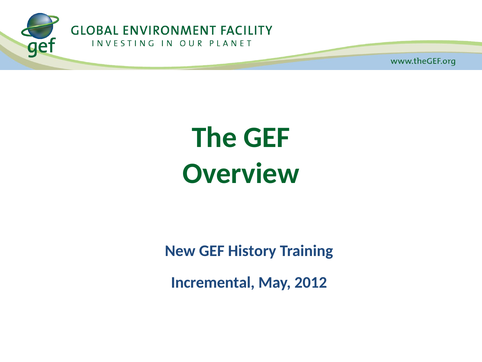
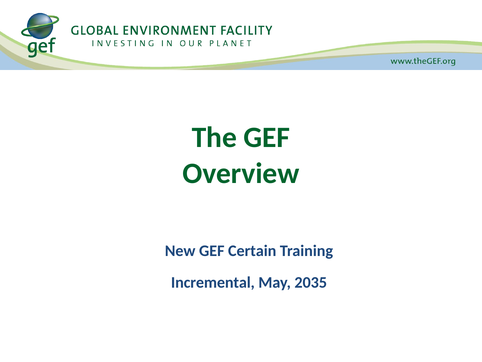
History: History -> Certain
2012: 2012 -> 2035
